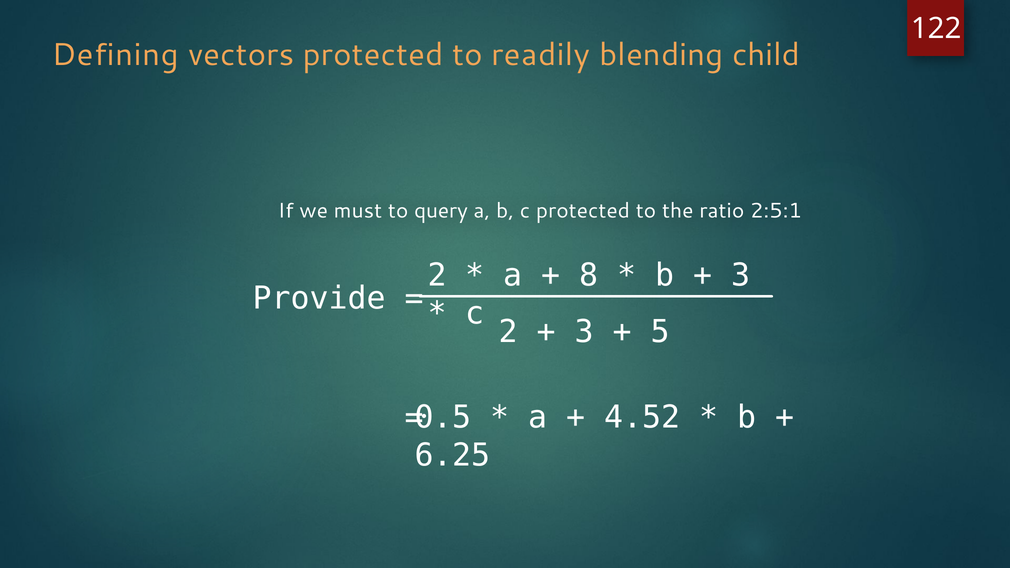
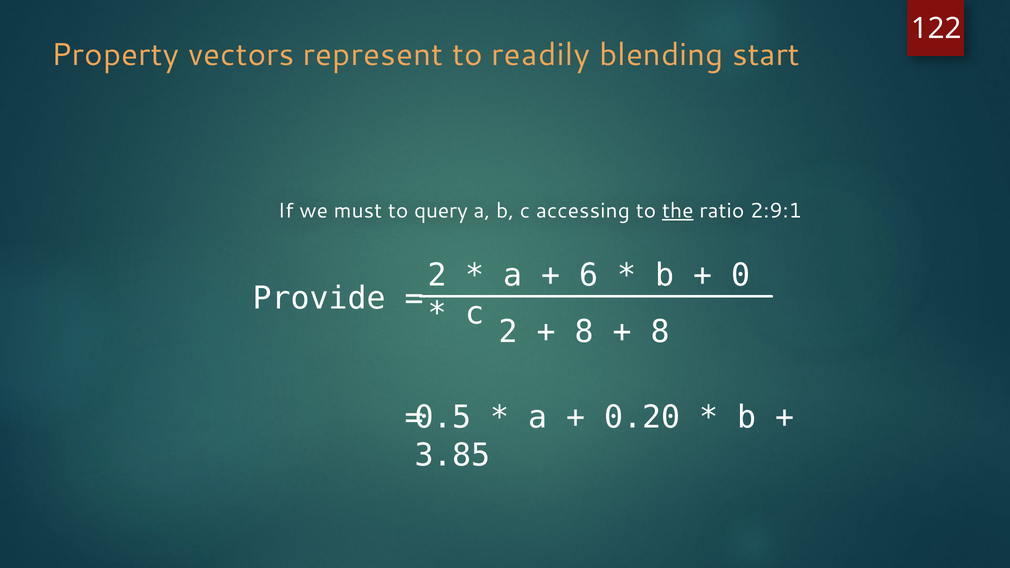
Defining: Defining -> Property
vectors protected: protected -> represent
child: child -> start
c protected: protected -> accessing
the underline: none -> present
2:5:1: 2:5:1 -> 2:9:1
8: 8 -> 6
3 at (741, 275): 3 -> 0
3 at (584, 332): 3 -> 8
5 at (660, 332): 5 -> 8
4.52: 4.52 -> 0.20
6.25: 6.25 -> 3.85
